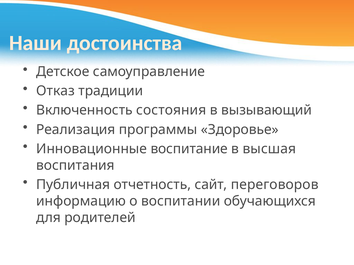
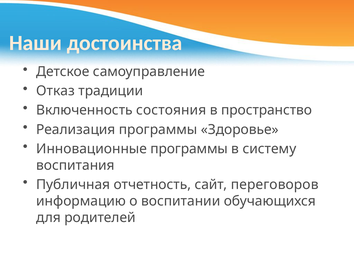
вызывающий: вызывающий -> пространство
Инновационные воспитание: воспитание -> программы
высшая: высшая -> систему
